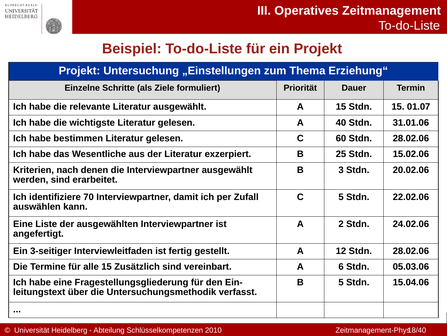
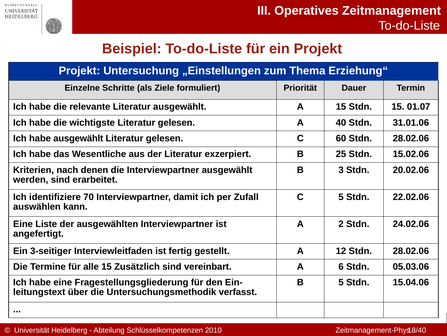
habe bestimmen: bestimmen -> ausgewählt
